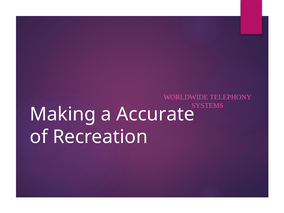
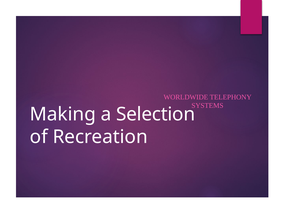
Accurate: Accurate -> Selection
